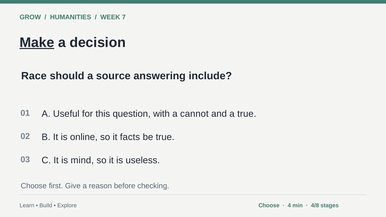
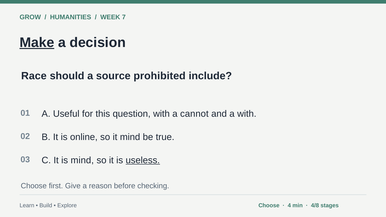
answering: answering -> prohibited
a true: true -> with
it facts: facts -> mind
useless underline: none -> present
